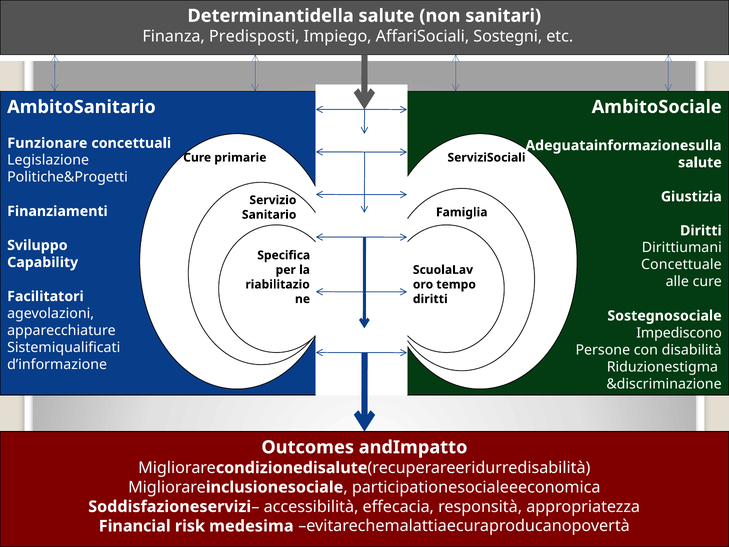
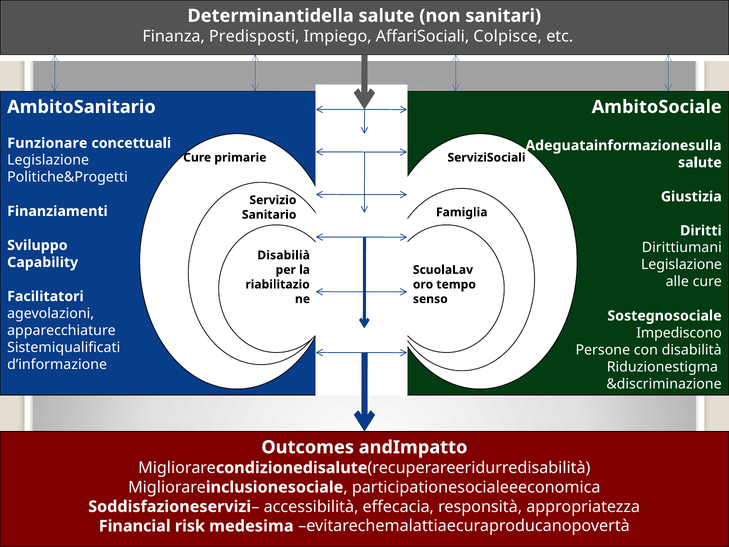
Sostegni: Sostegni -> Colpisce
Specifica: Specifica -> Disabilià
Concettuale at (681, 265): Concettuale -> Legislazione
diritti at (430, 299): diritti -> senso
